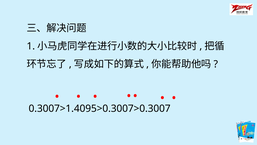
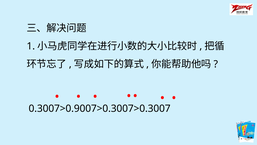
0.3007>1.4095>0.3007>0.3007: 0.3007>1.4095>0.3007>0.3007 -> 0.3007>0.9007>0.3007>0.3007
